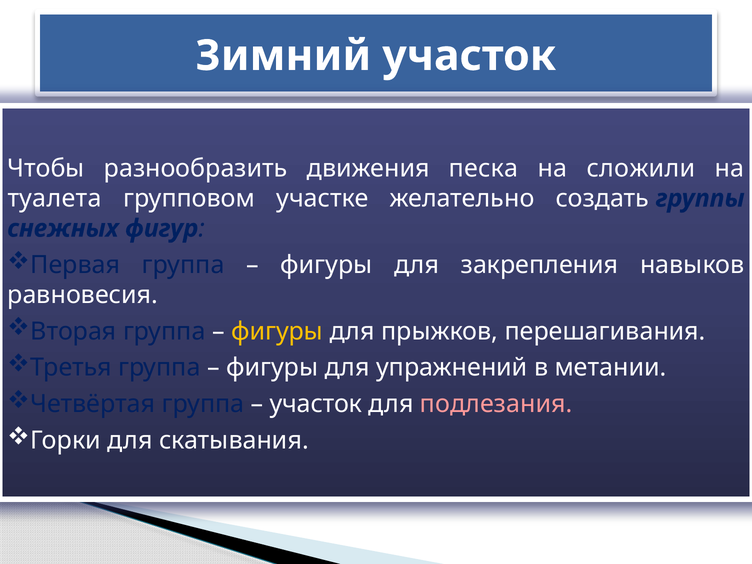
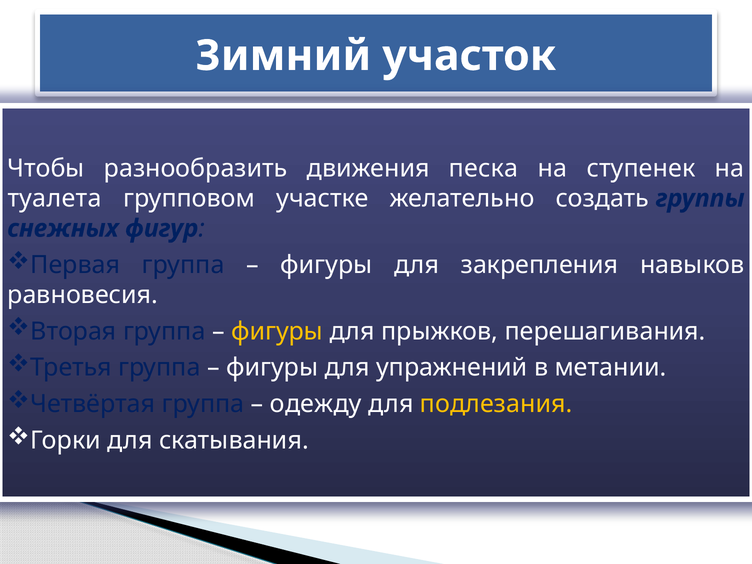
сложили: сложили -> ступенек
участок at (316, 404): участок -> одежду
подлезания colour: pink -> yellow
